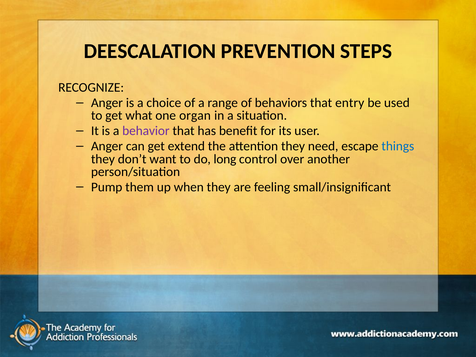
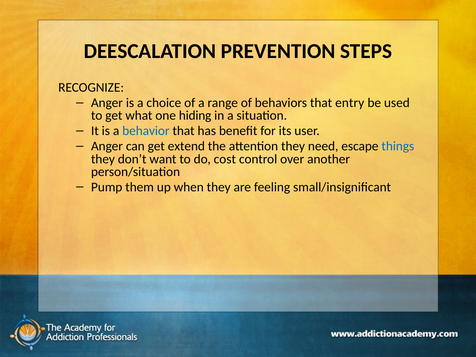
organ: organ -> hiding
behavior colour: purple -> blue
long: long -> cost
